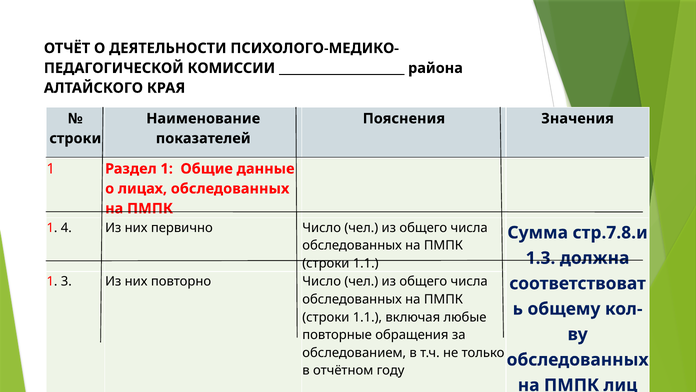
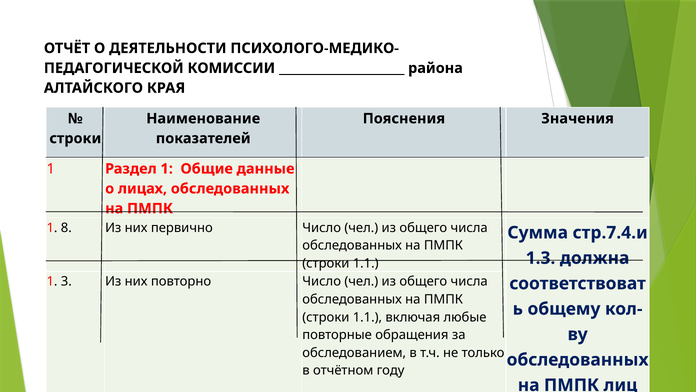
4: 4 -> 8
стр.7.8.и: стр.7.8.и -> стр.7.4.и
